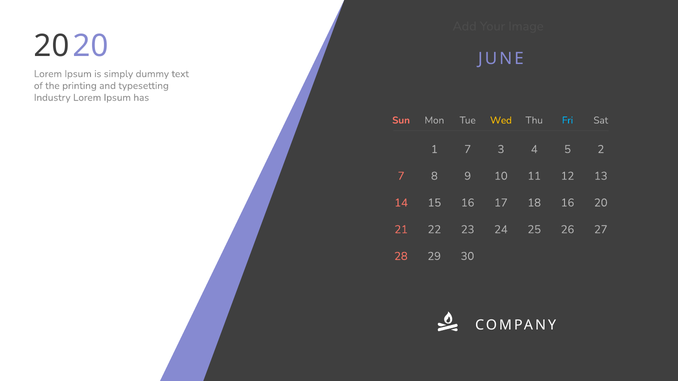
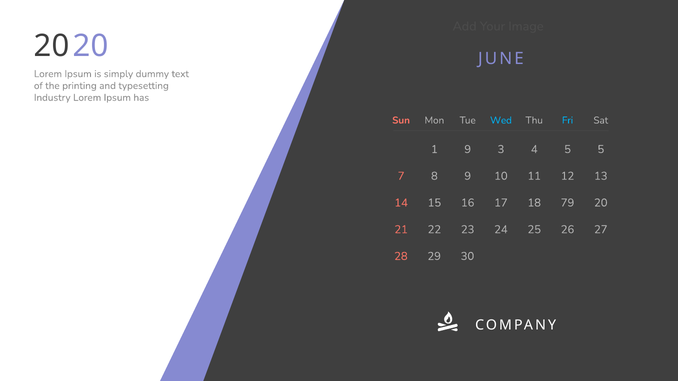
Wed colour: yellow -> light blue
1 7: 7 -> 9
5 2: 2 -> 5
18 16: 16 -> 79
